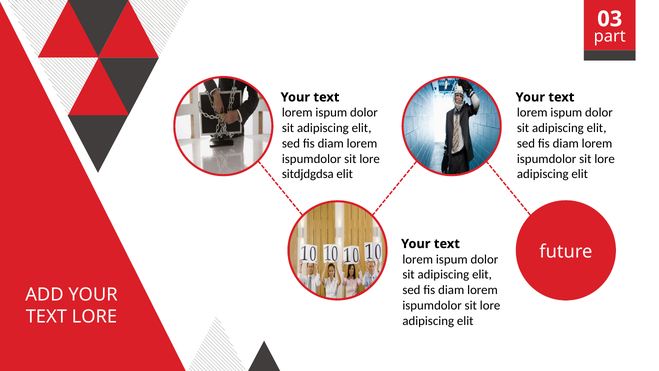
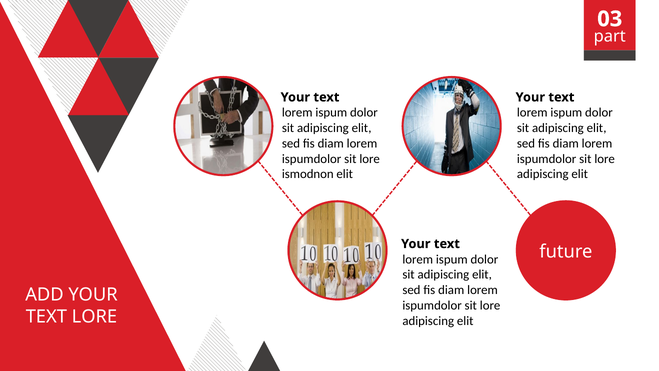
sitdjdgdsa: sitdjdgdsa -> ismodnon
